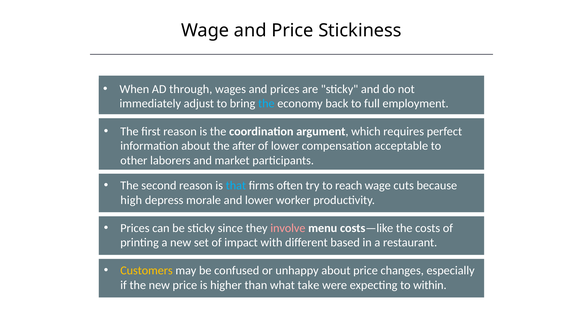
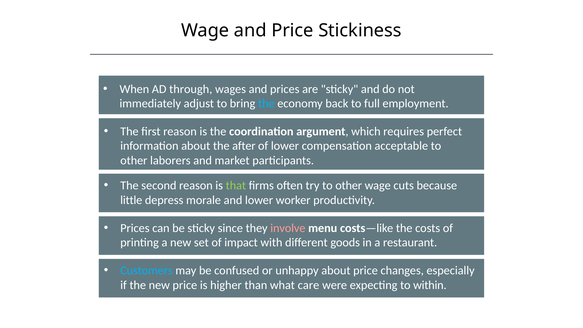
that colour: light blue -> light green
try to reach: reach -> other
high: high -> little
based: based -> goods
Customers colour: yellow -> light blue
take: take -> care
